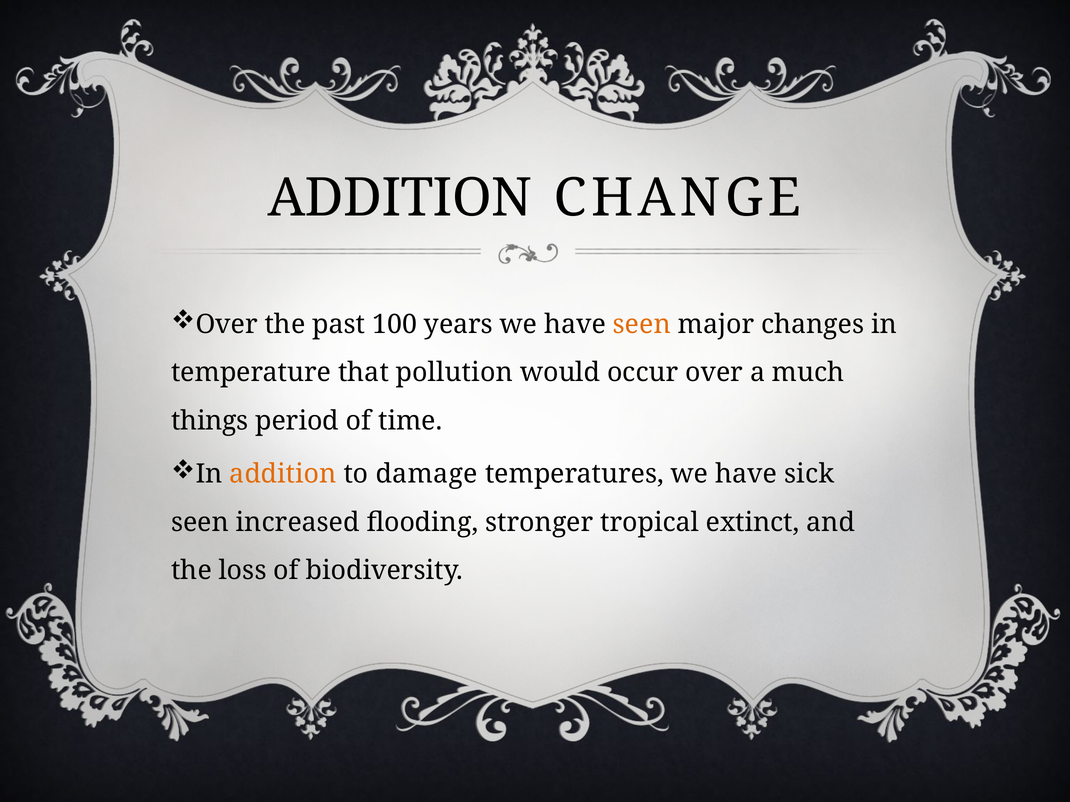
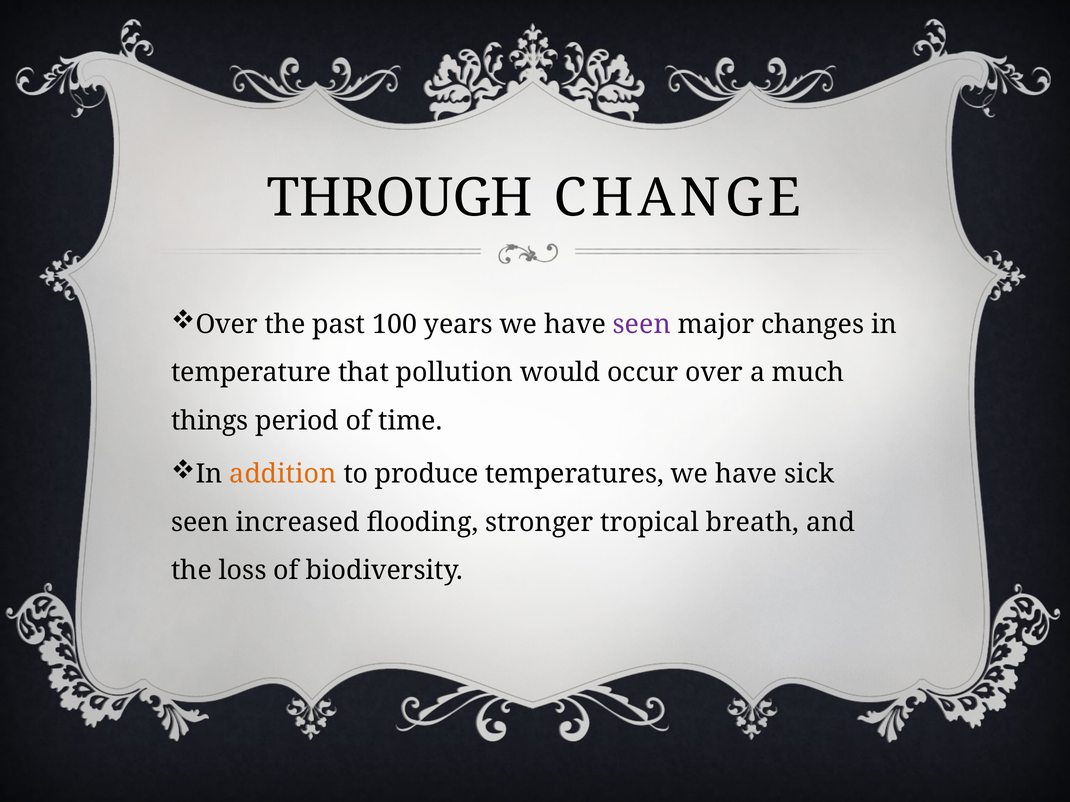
ADDITION at (400, 198): ADDITION -> THROUGH
seen at (642, 325) colour: orange -> purple
damage: damage -> produce
extinct: extinct -> breath
